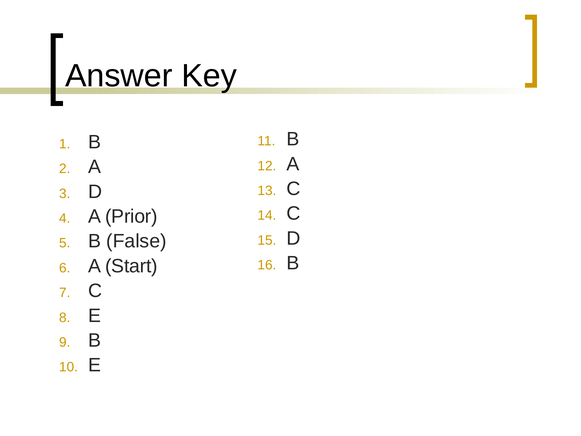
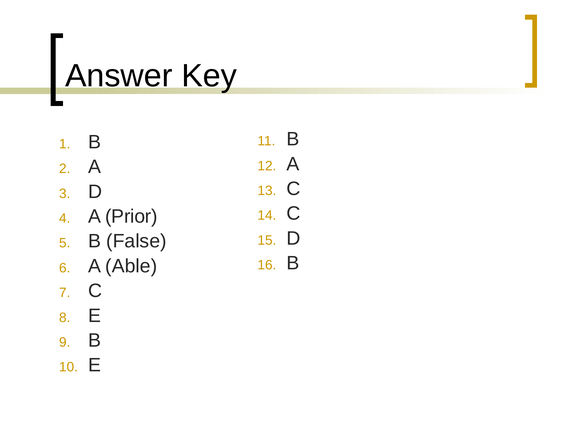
Start: Start -> Able
